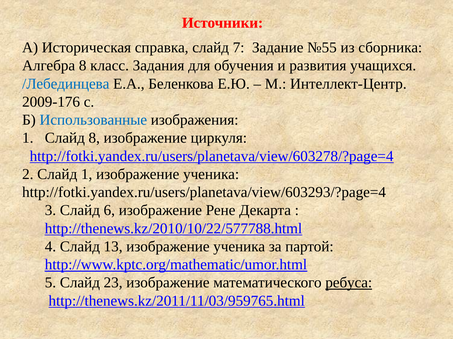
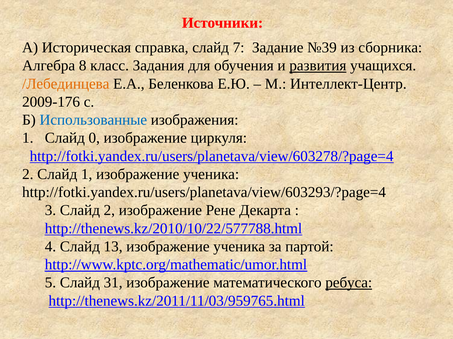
№55: №55 -> №39
развития underline: none -> present
/Лебединцева colour: blue -> orange
Слайд 8: 8 -> 0
Слайд 6: 6 -> 2
23: 23 -> 31
